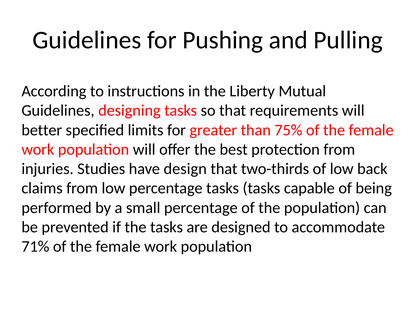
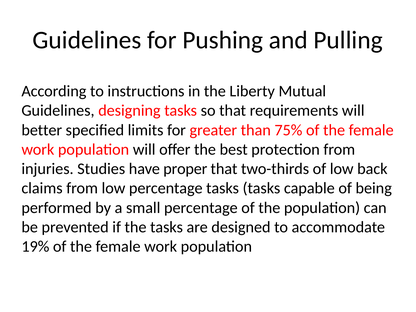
design: design -> proper
71%: 71% -> 19%
